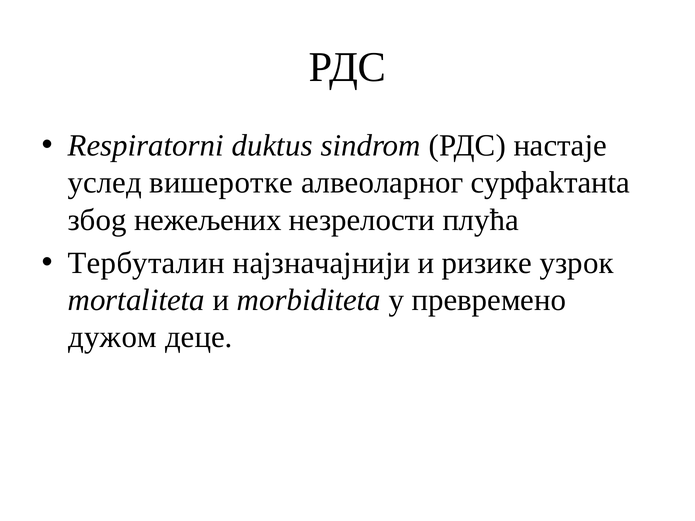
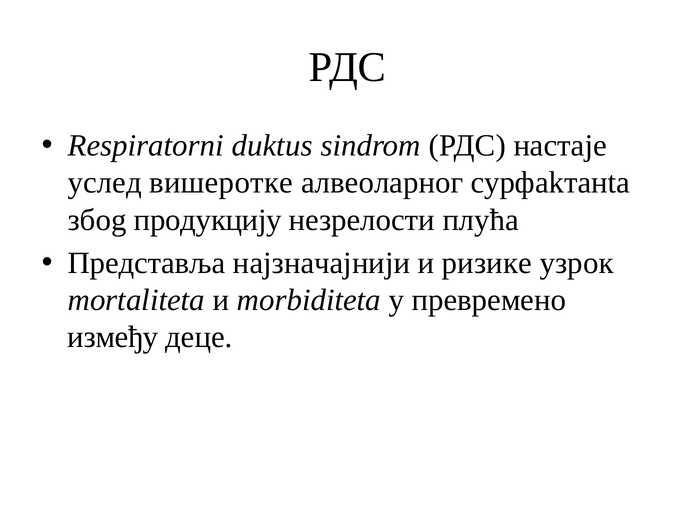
нежељених: нежељених -> продукцију
Тербуталин: Тербуталин -> Представља
дужом: дужом -> између
